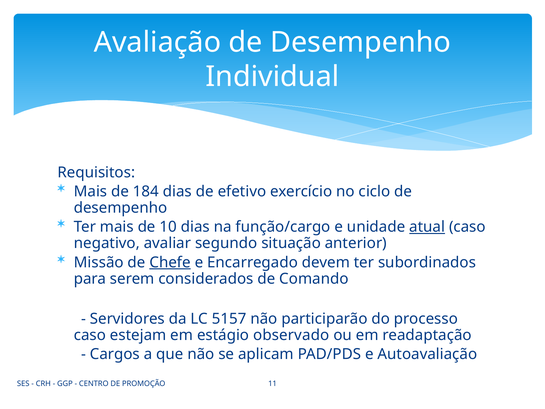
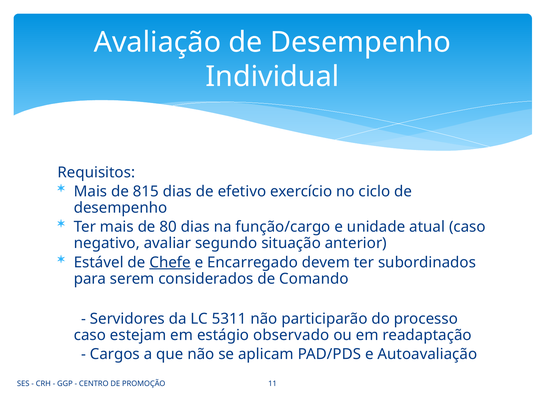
184: 184 -> 815
10: 10 -> 80
atual underline: present -> none
Missão: Missão -> Estável
5157: 5157 -> 5311
